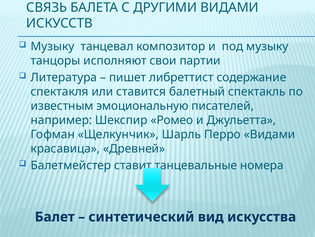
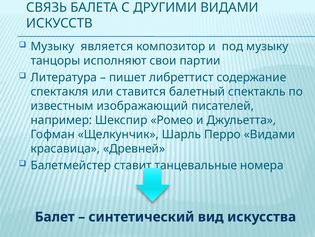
танцевал: танцевал -> является
эмоциональную: эмоциональную -> изображающий
